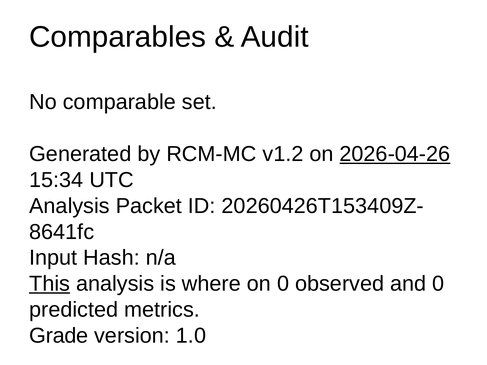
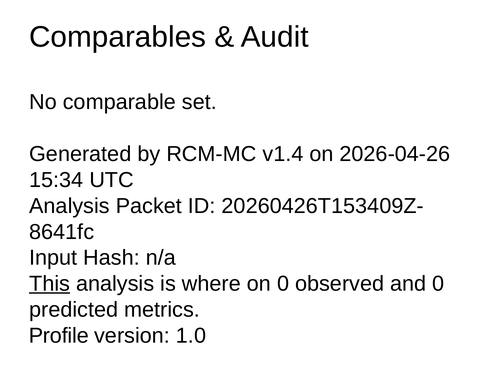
v1.2: v1.2 -> v1.4
2026-04-26 underline: present -> none
Grade: Grade -> Profile
